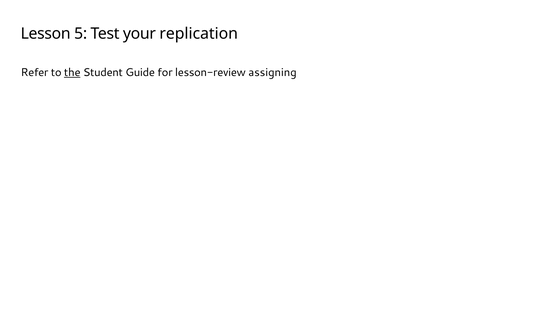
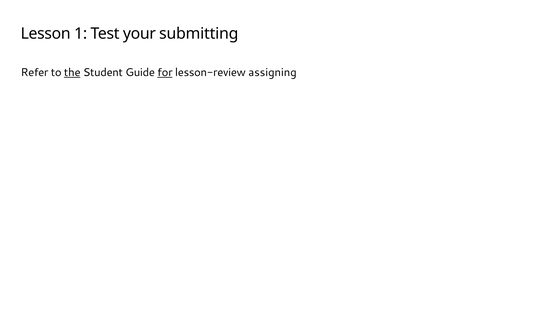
5: 5 -> 1
replication: replication -> submitting
for underline: none -> present
